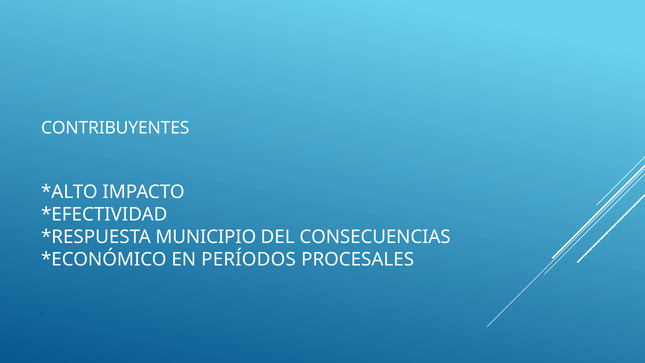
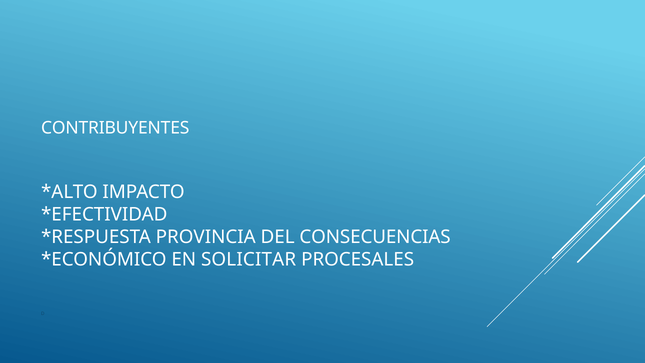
MUNICIPIO: MUNICIPIO -> PROVINCIA
PERÍODOS: PERÍODOS -> SOLICITAR
